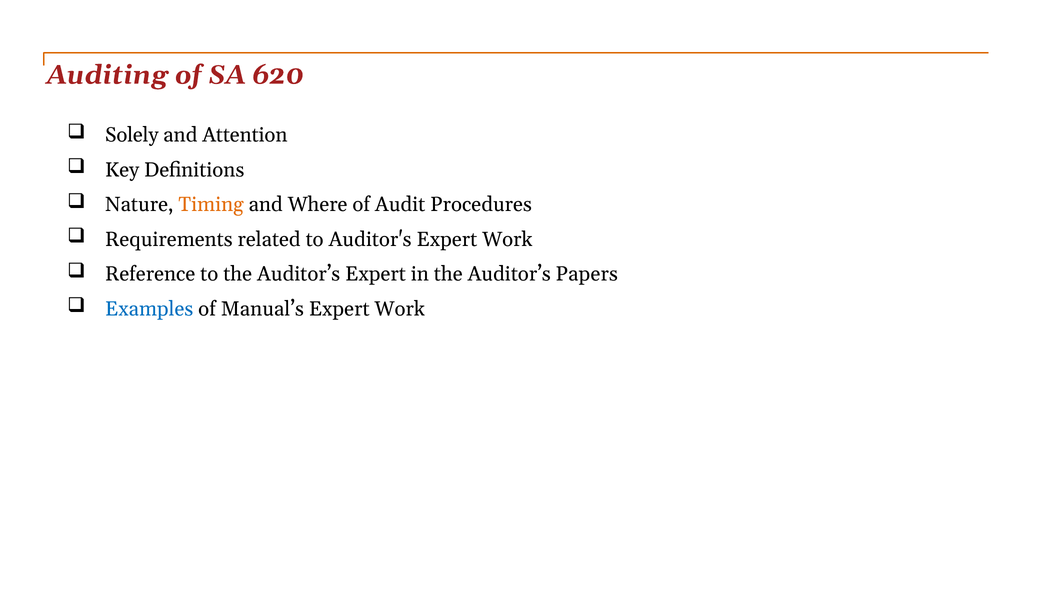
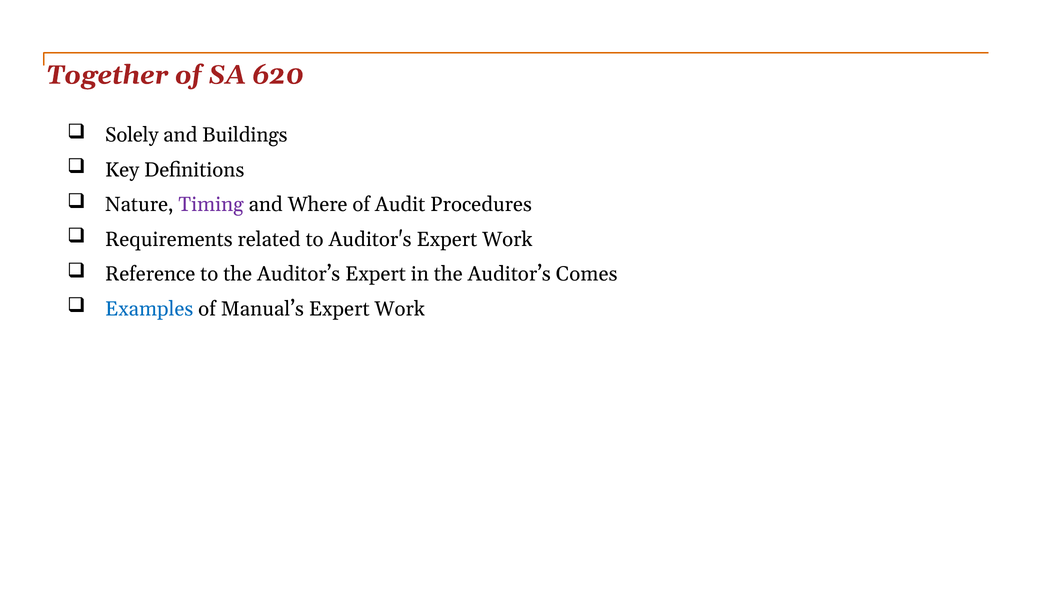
Auditing: Auditing -> Together
Attention: Attention -> Buildings
Timing colour: orange -> purple
Papers: Papers -> Comes
